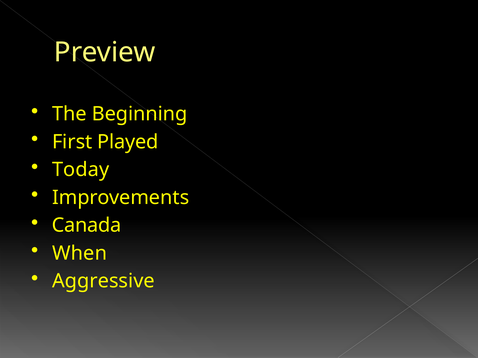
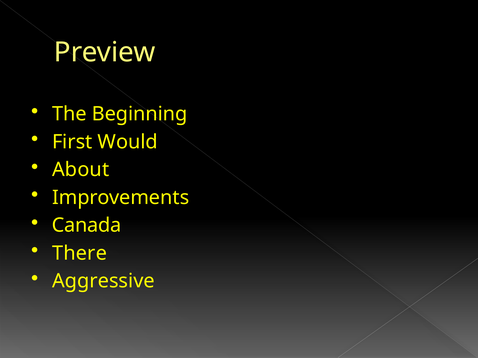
Played: Played -> Would
Today: Today -> About
When: When -> There
